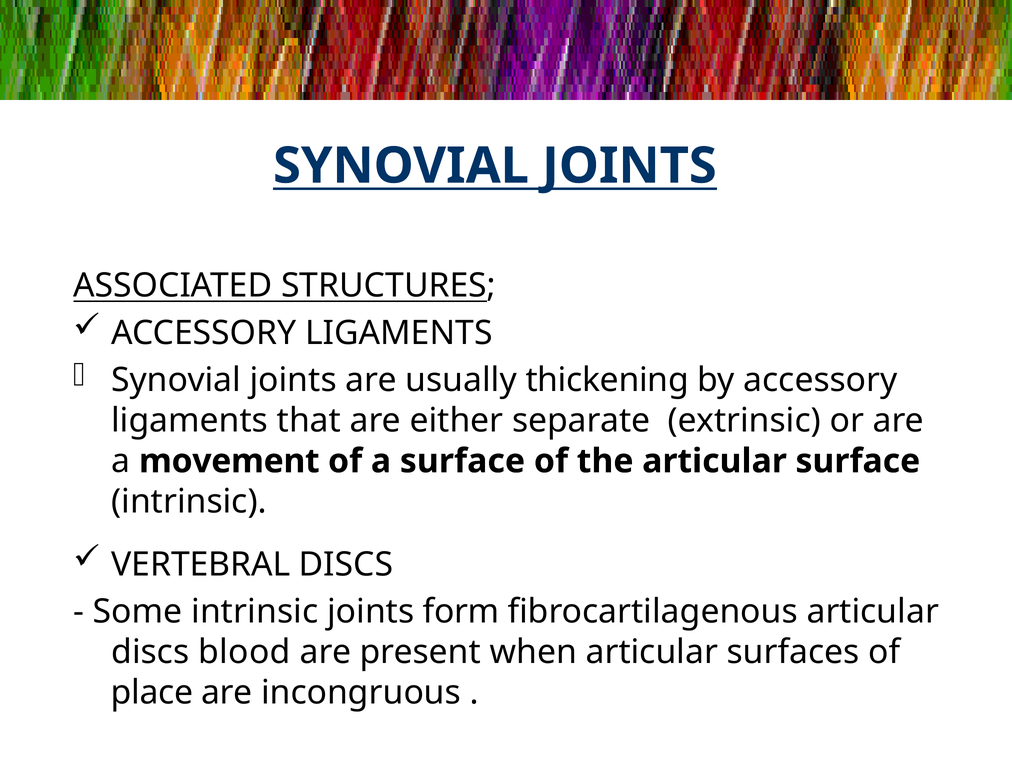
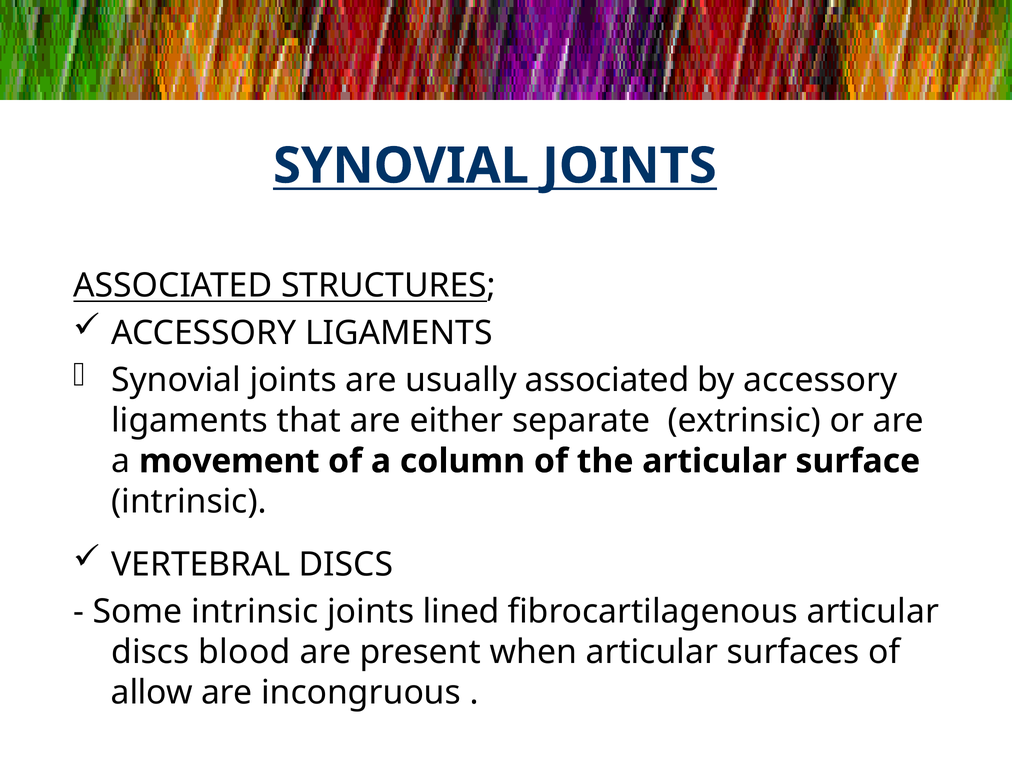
usually thickening: thickening -> associated
a surface: surface -> column
form: form -> lined
place: place -> allow
